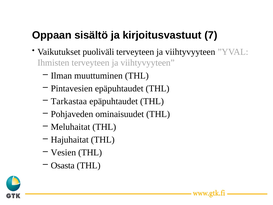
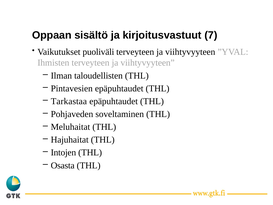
muuttuminen: muuttuminen -> taloudellisten
ominaisuudet: ominaisuudet -> soveltaminen
Vesien: Vesien -> Intojen
